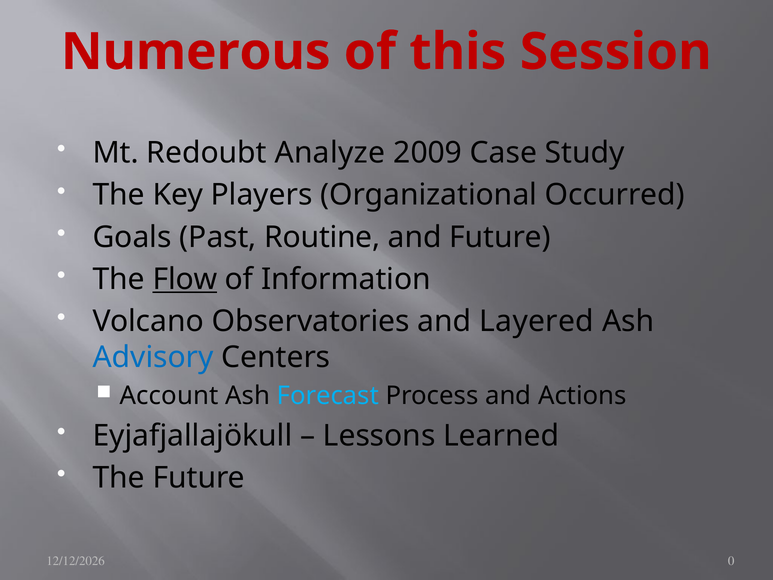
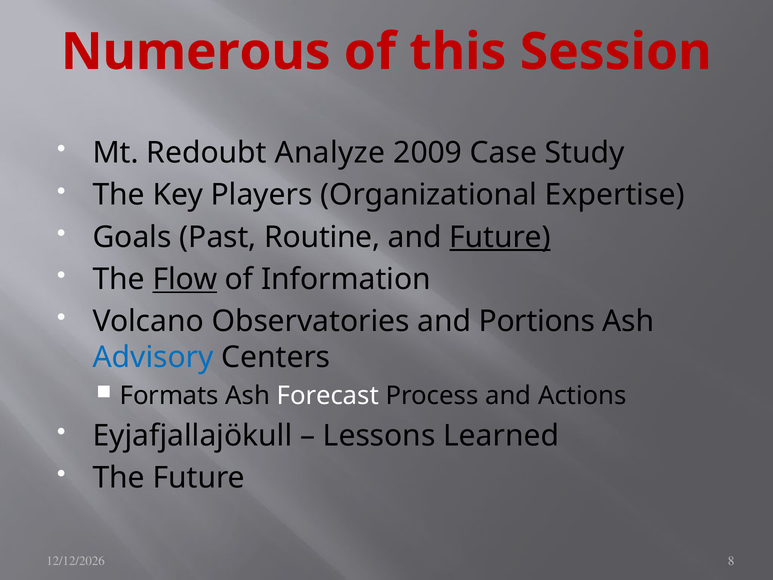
Occurred: Occurred -> Expertise
Future at (500, 237) underline: none -> present
Layered: Layered -> Portions
Account: Account -> Formats
Forecast colour: light blue -> white
0: 0 -> 8
